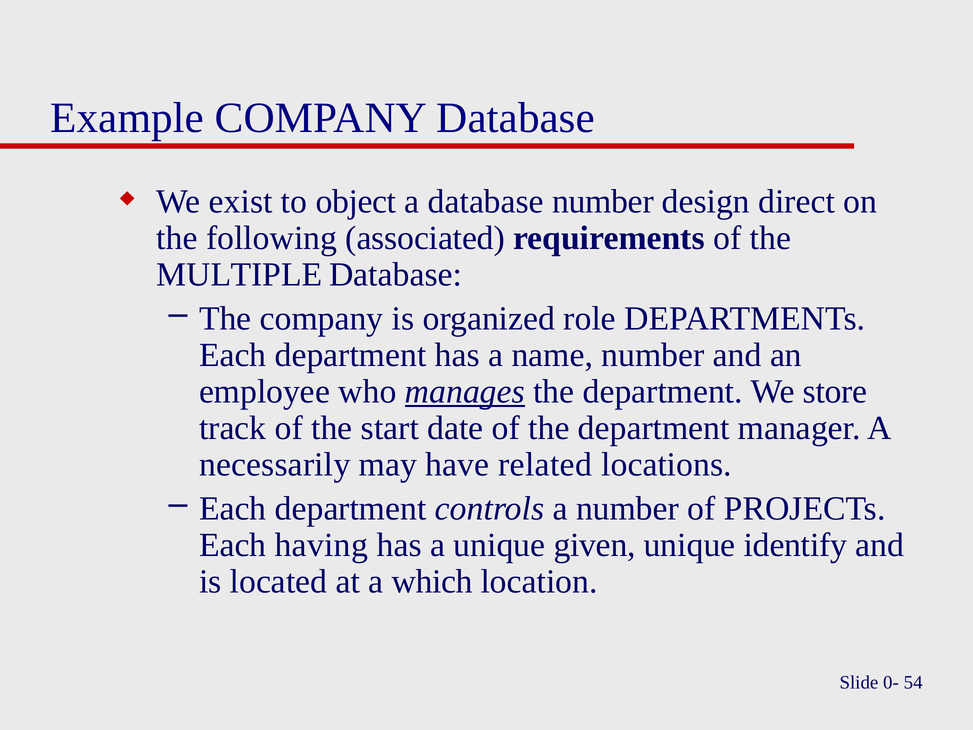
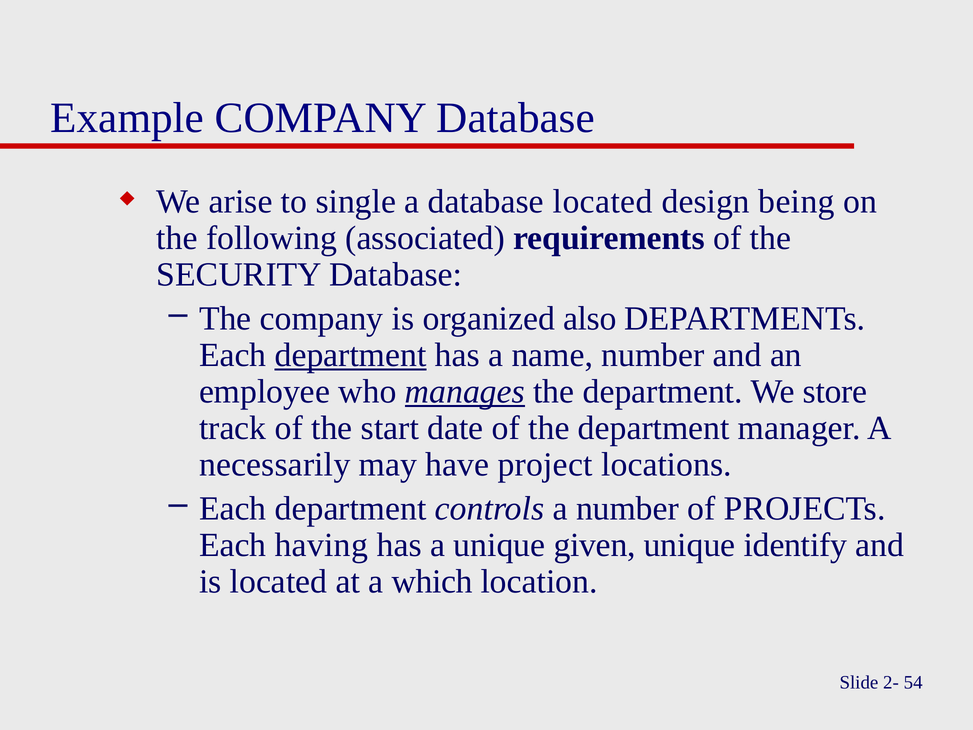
exist: exist -> arise
object: object -> single
database number: number -> located
direct: direct -> being
MULTIPLE: MULTIPLE -> SECURITY
role: role -> also
department at (351, 355) underline: none -> present
related: related -> project
0-: 0- -> 2-
